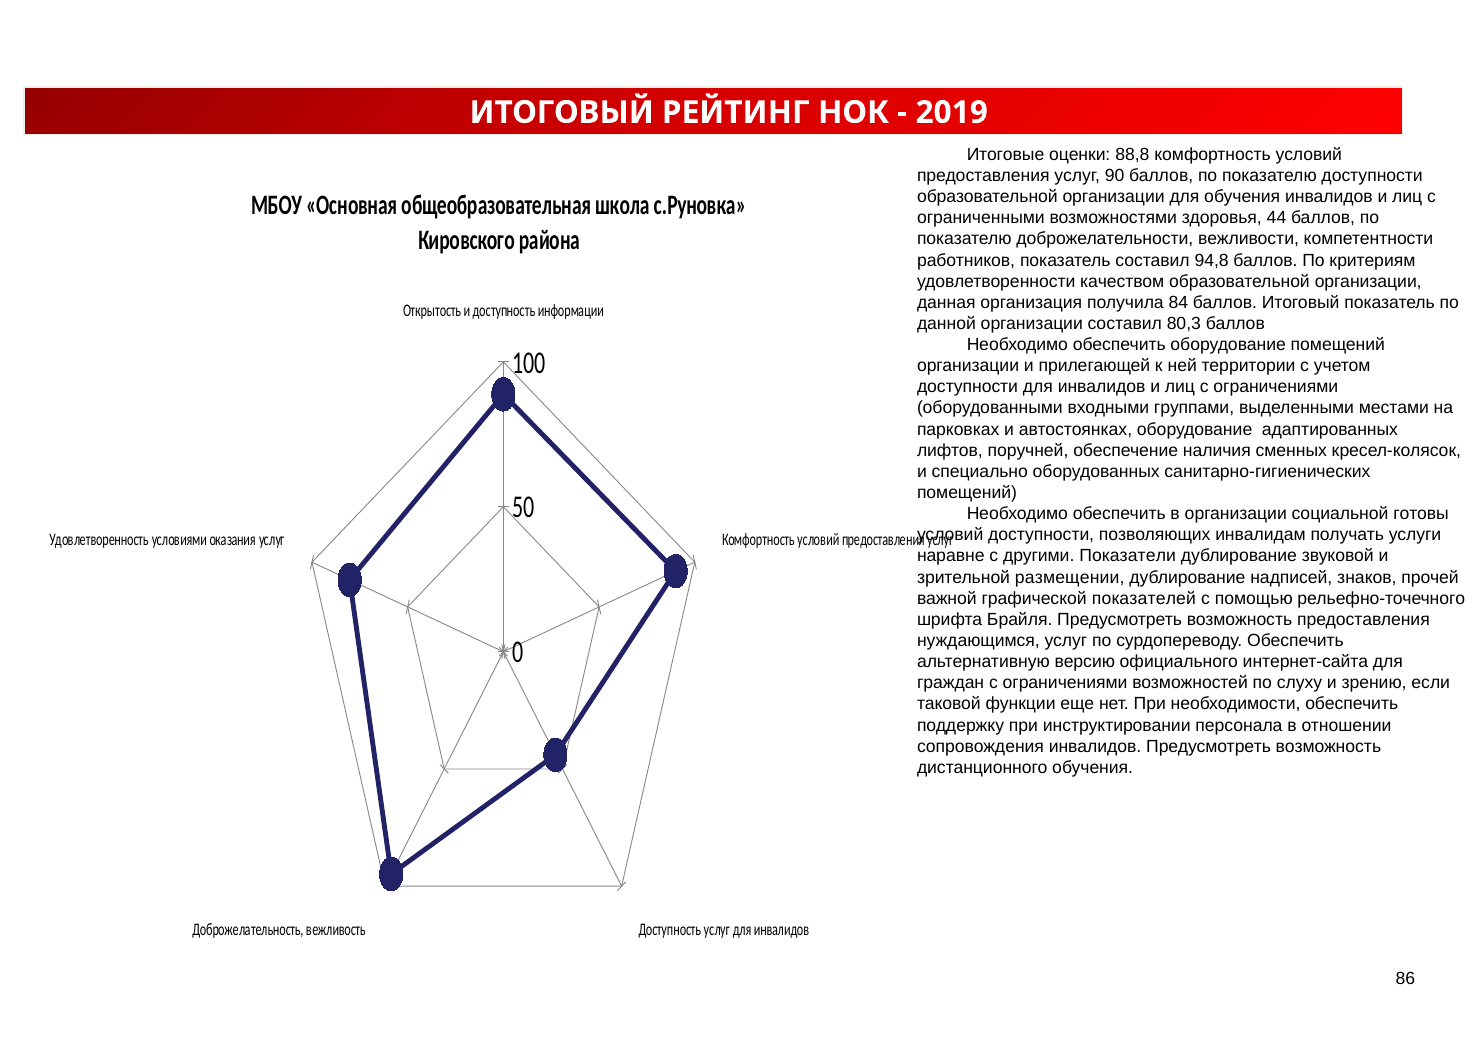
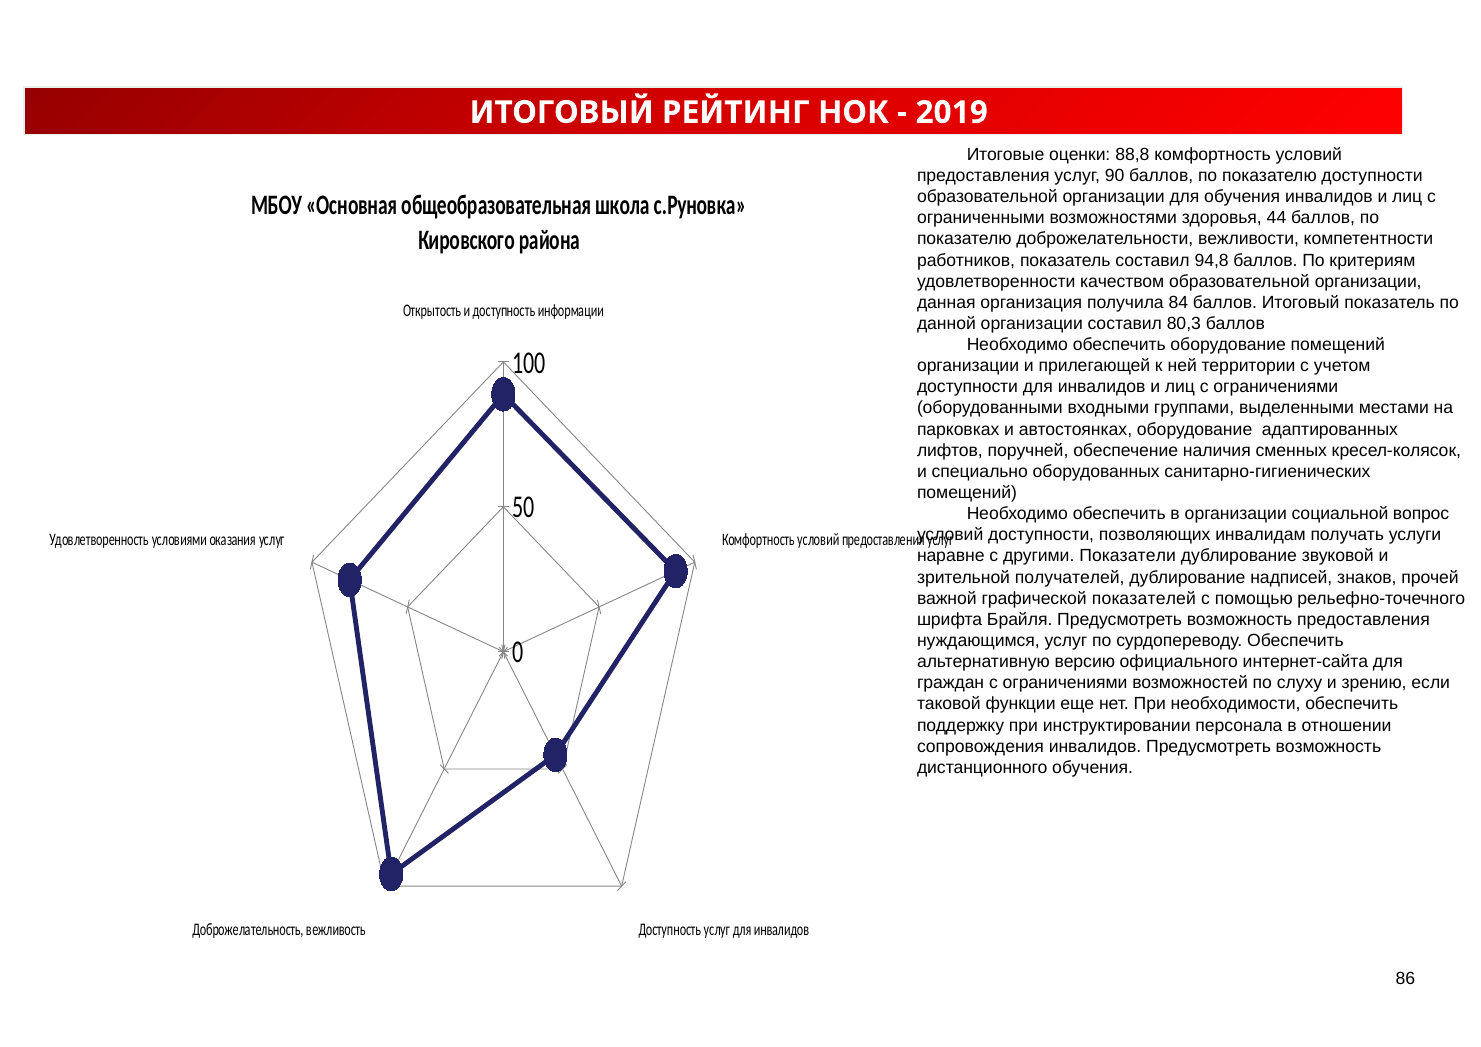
готовы: готовы -> вопрос
размещении: размещении -> получателей
